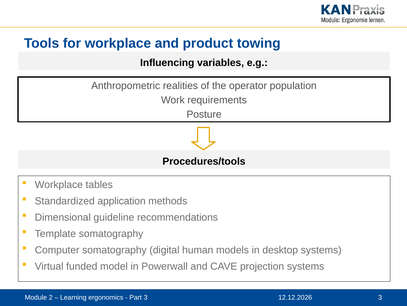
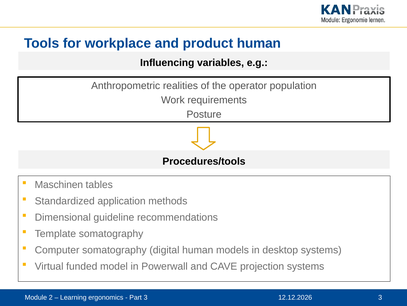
product towing: towing -> human
Workplace at (59, 184): Workplace -> Maschinen
